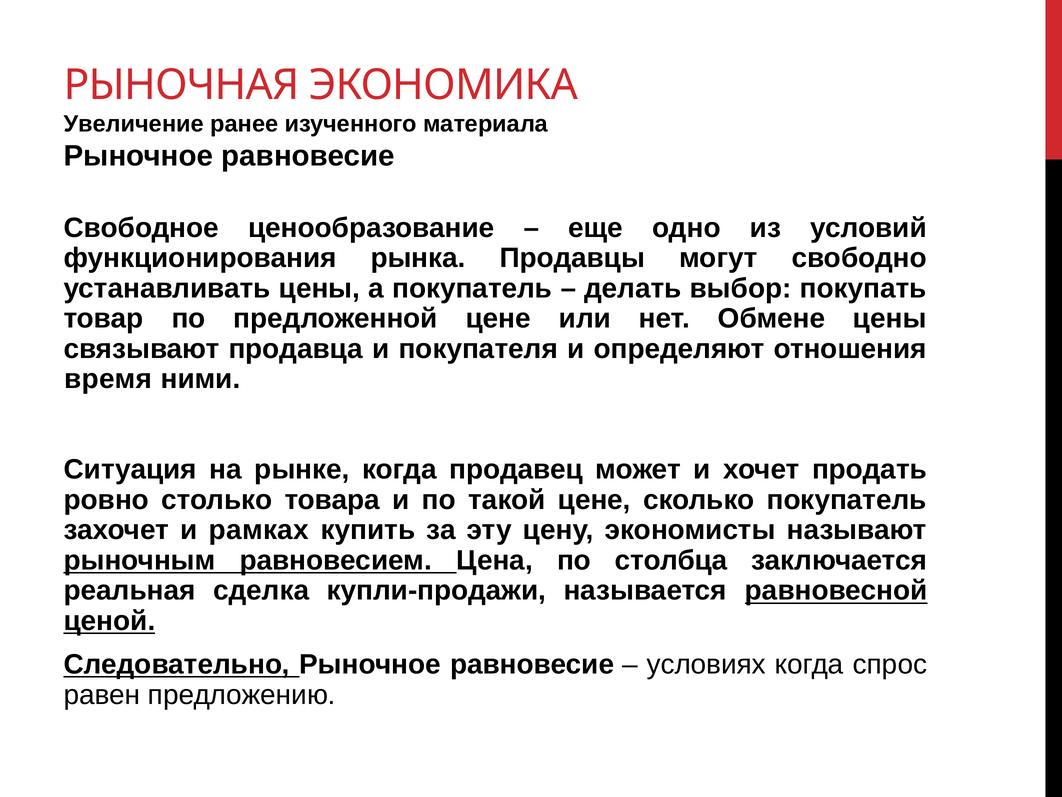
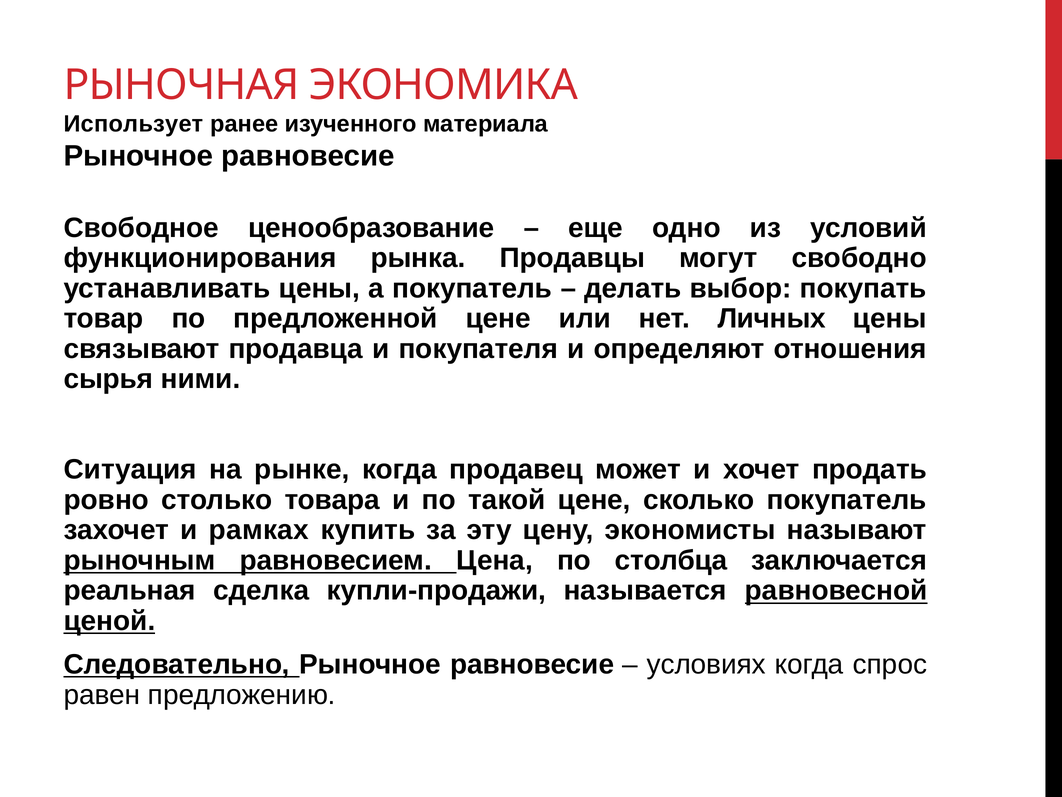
Увеличение: Увеличение -> Использует
Обмене: Обмене -> Личных
время: время -> сырья
